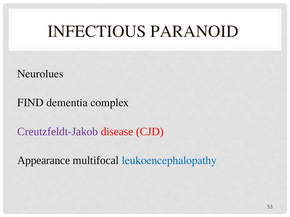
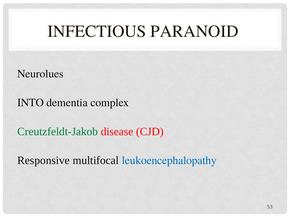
FIND: FIND -> INTO
Creutzfeldt-Jakob colour: purple -> green
Appearance: Appearance -> Responsive
